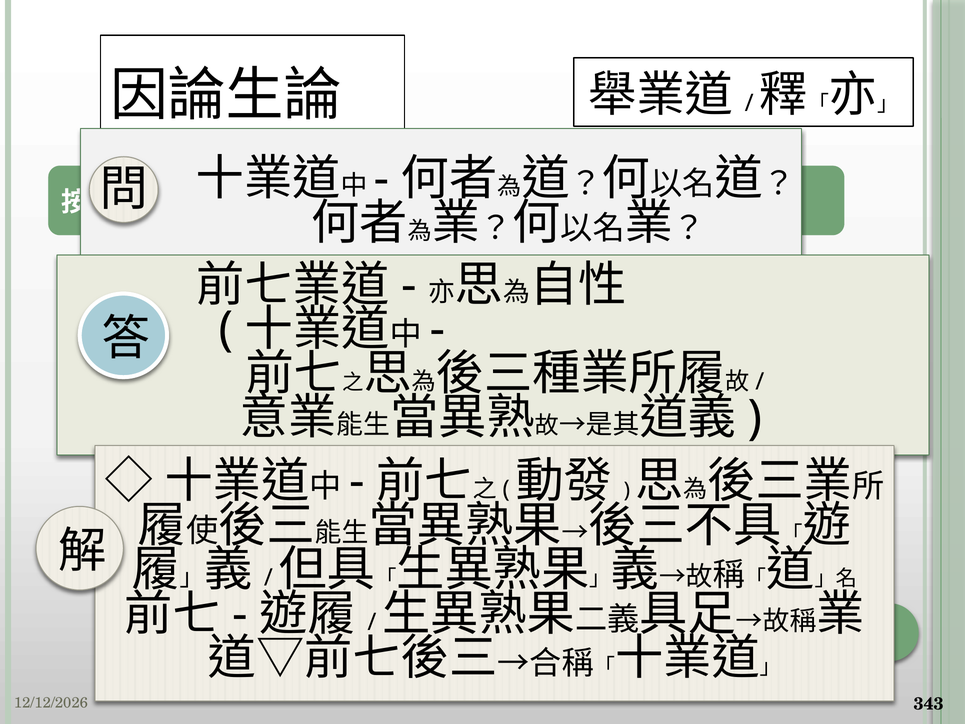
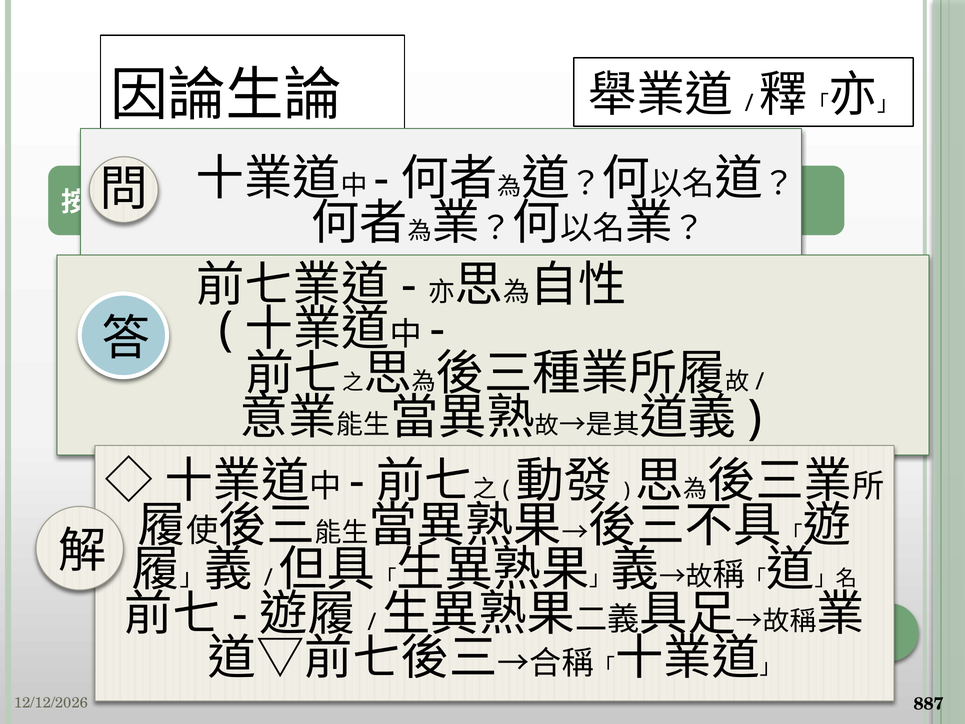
343: 343 -> 887
